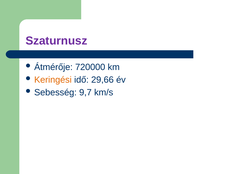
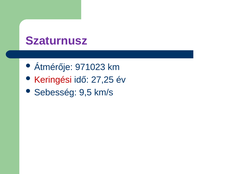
720000: 720000 -> 971023
Keringési colour: orange -> red
29,66: 29,66 -> 27,25
9,7: 9,7 -> 9,5
